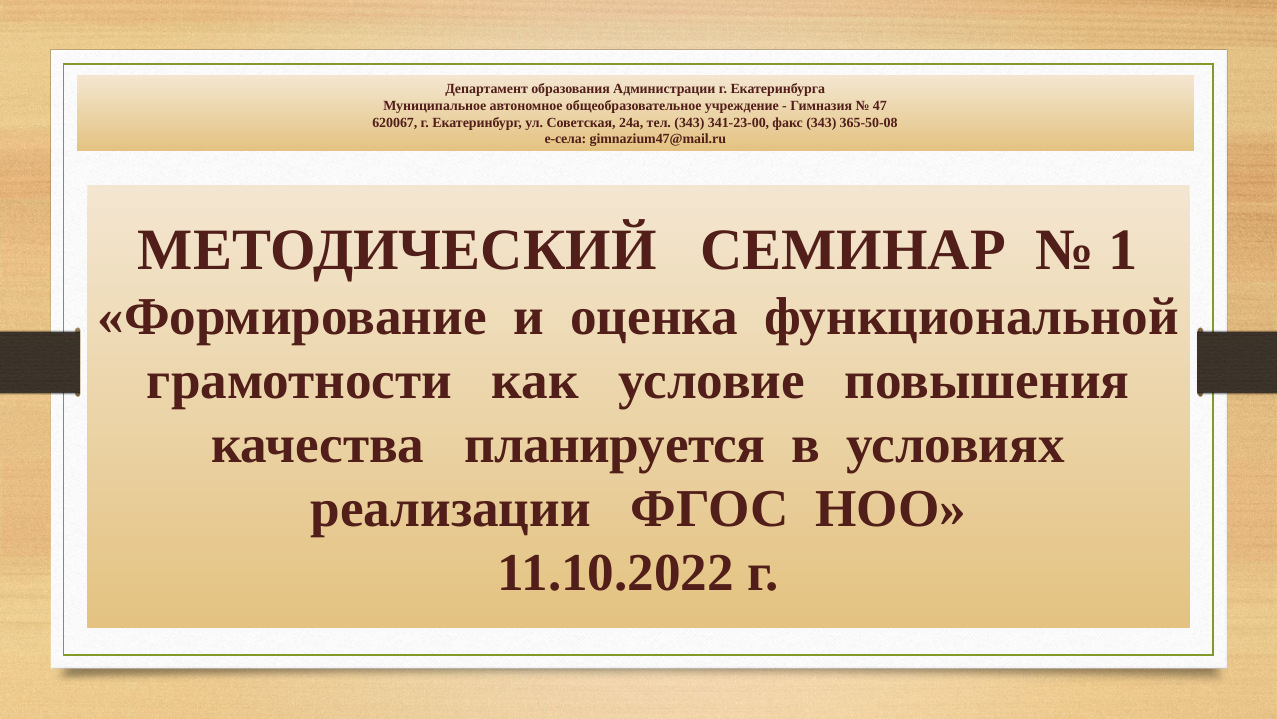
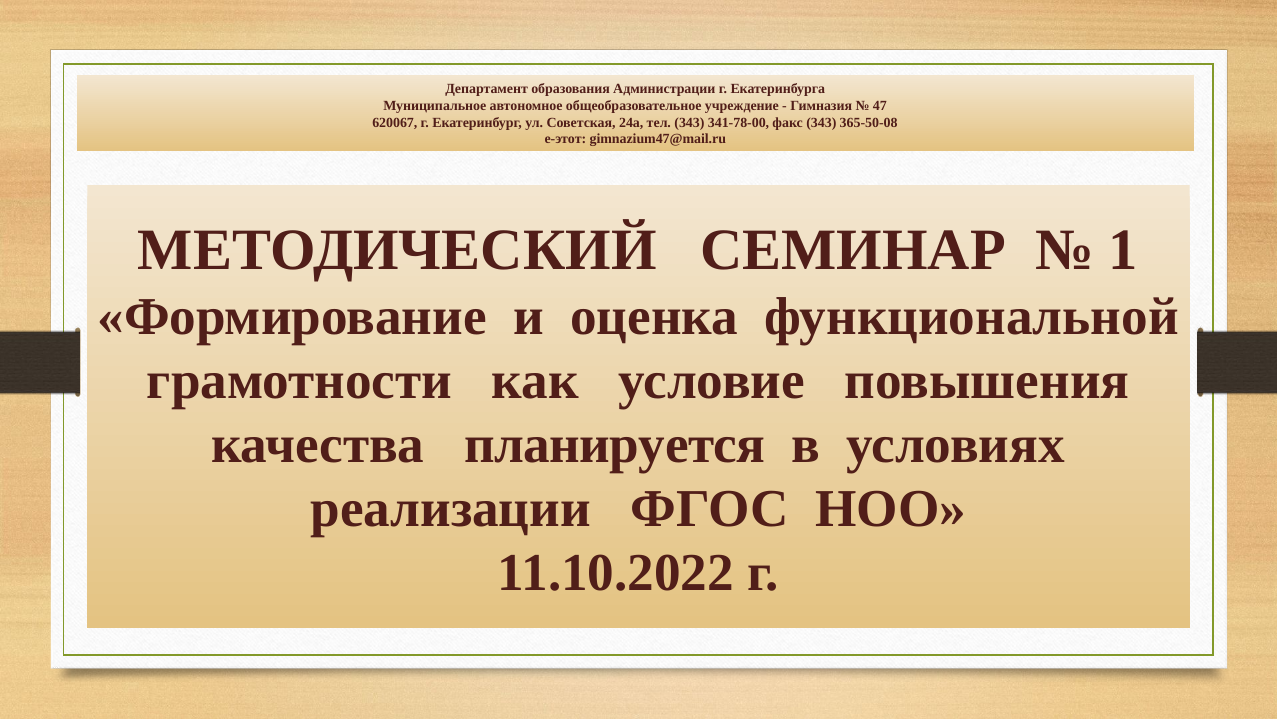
341-23-00: 341-23-00 -> 341-78-00
e-села: e-села -> e-этот
